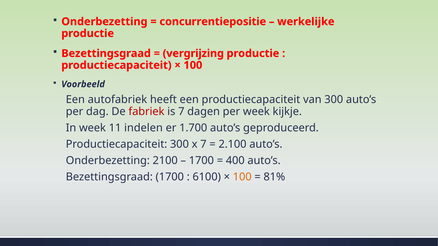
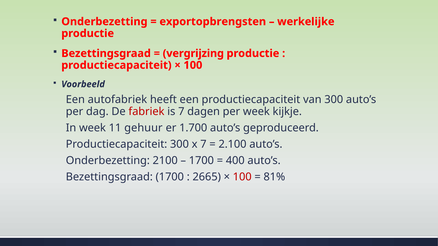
concurrentiepositie: concurrentiepositie -> exportopbrengsten
indelen: indelen -> gehuur
6100: 6100 -> 2665
100 at (242, 177) colour: orange -> red
